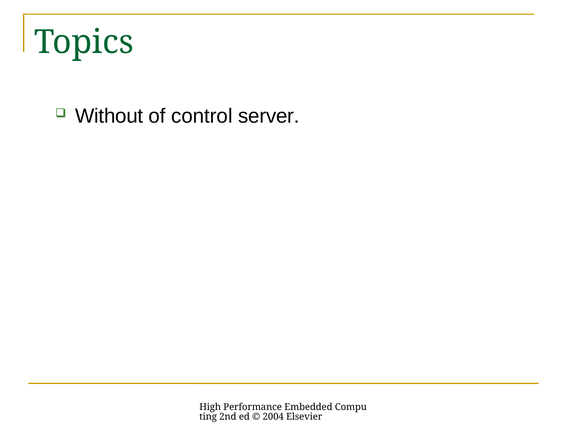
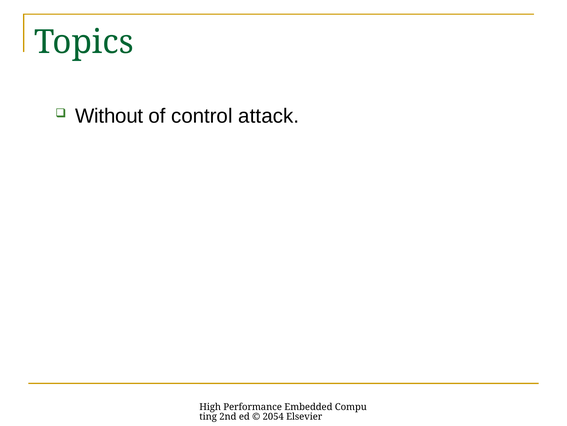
server: server -> attack
2004: 2004 -> 2054
